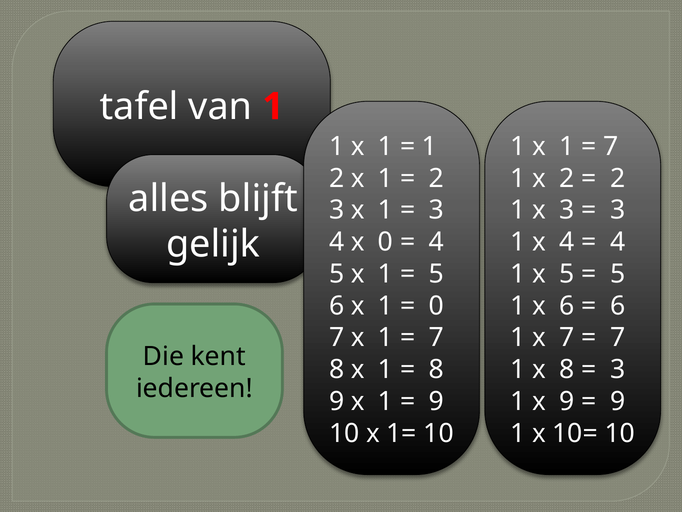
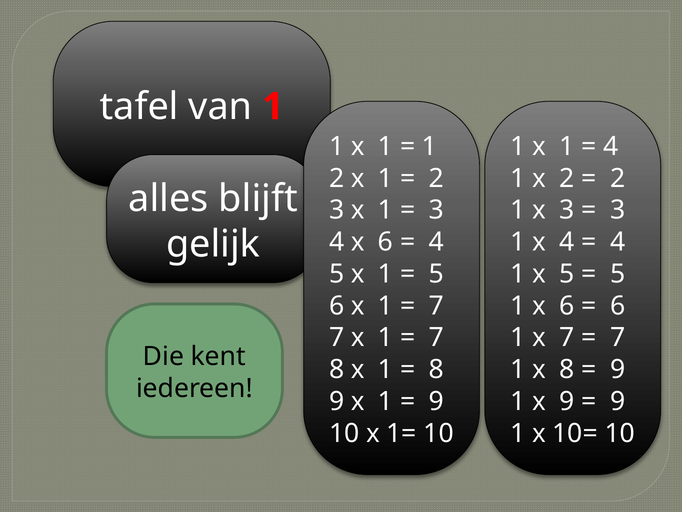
7 at (611, 146): 7 -> 4
4 x 0: 0 -> 6
0 at (436, 305): 0 -> 7
3 at (618, 369): 3 -> 9
